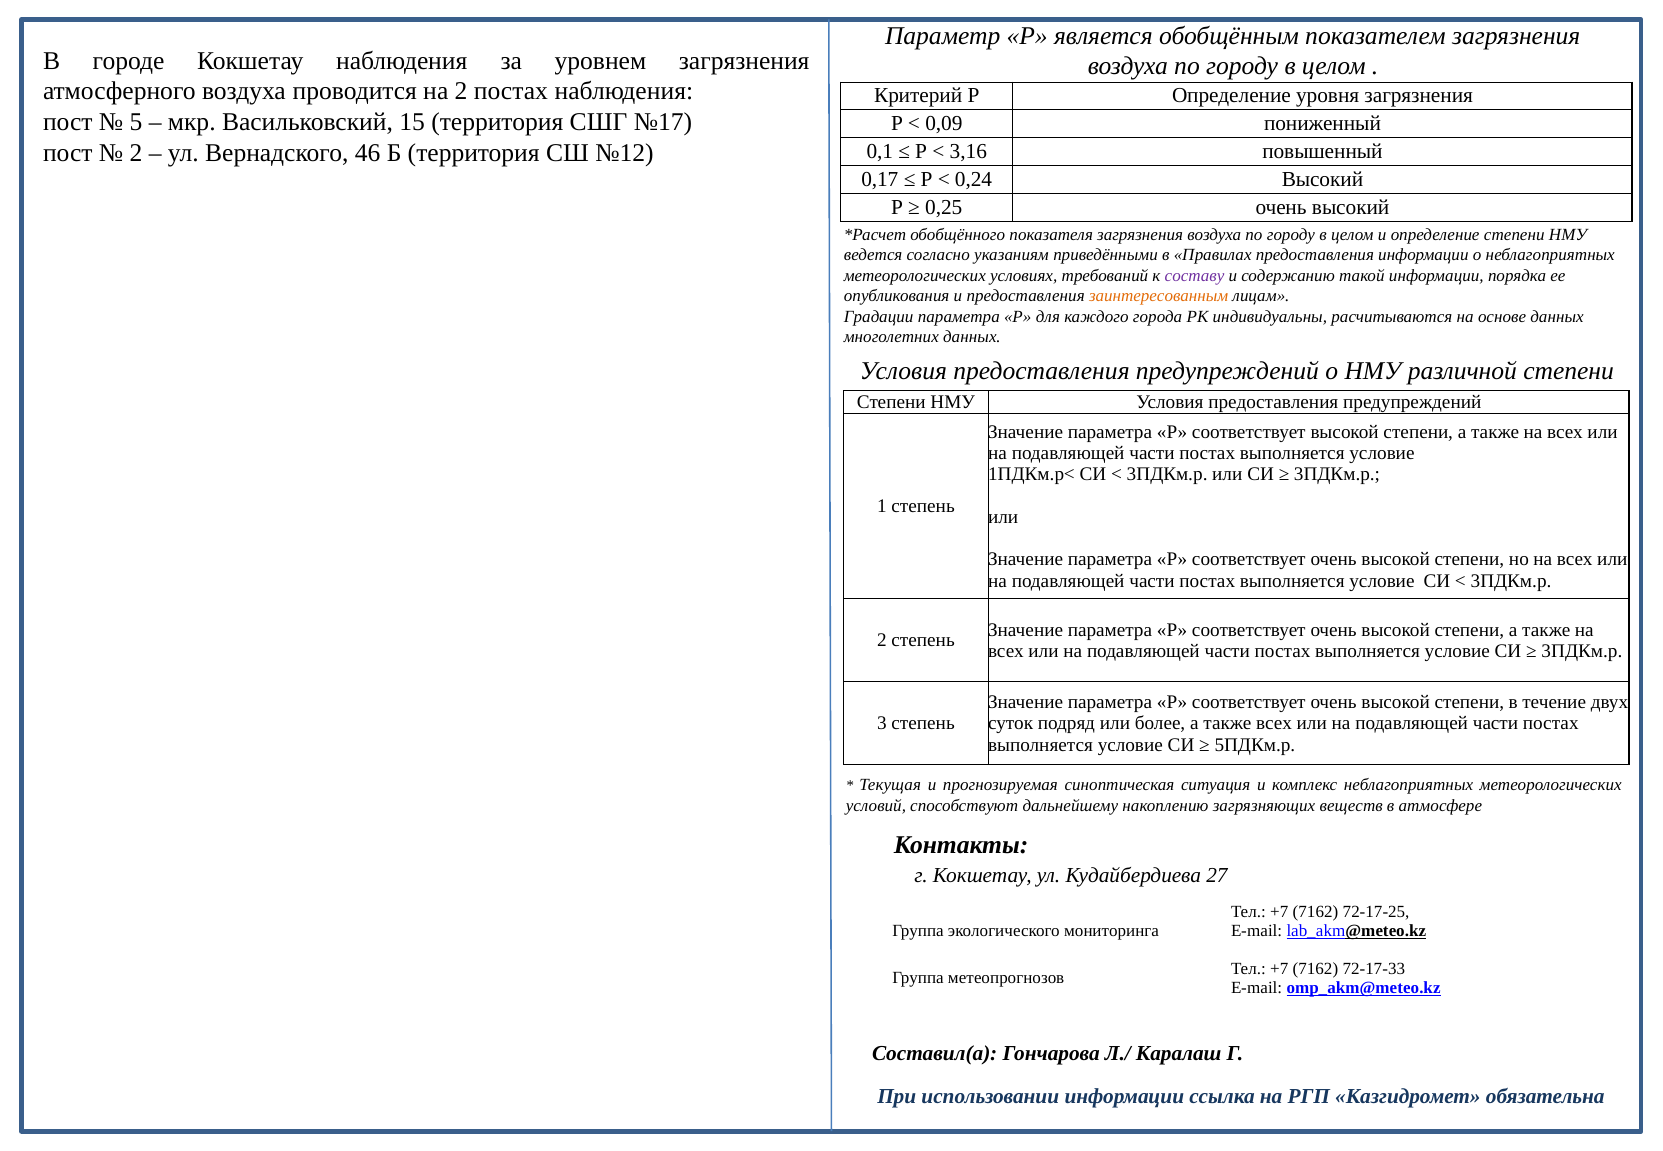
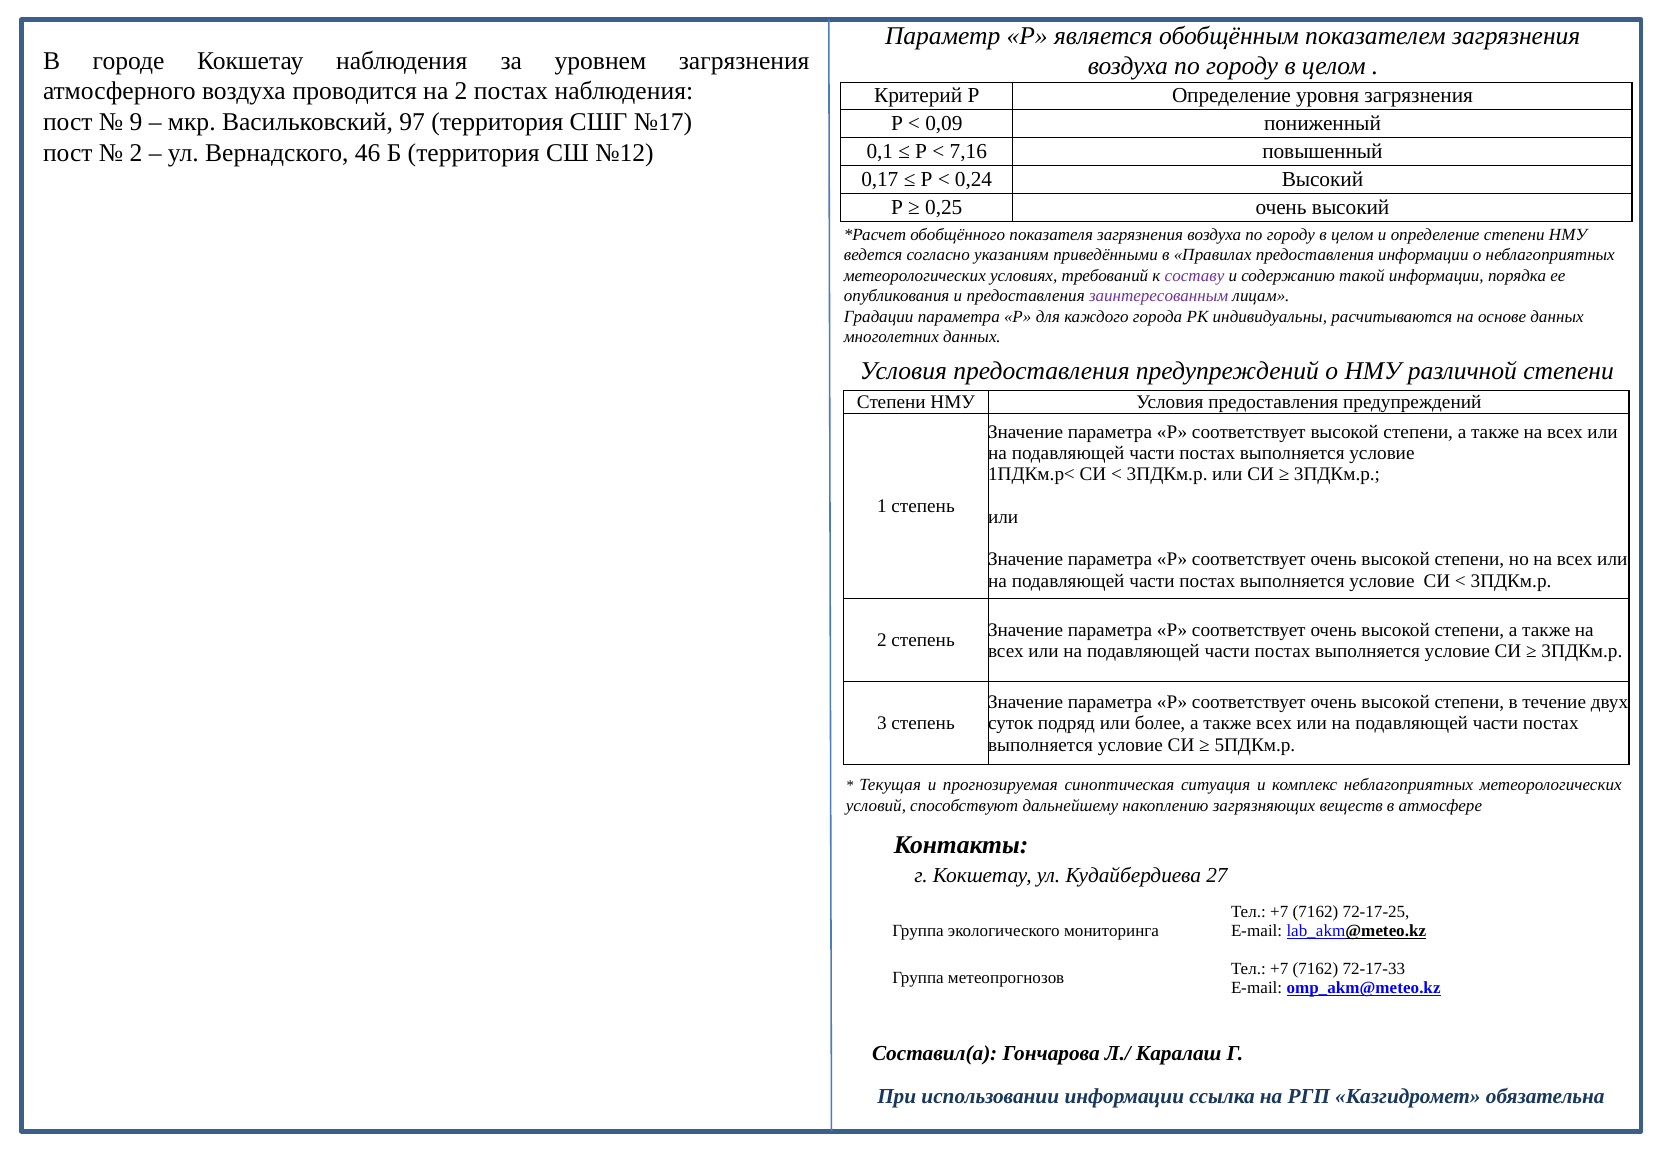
5: 5 -> 9
15: 15 -> 97
3,16: 3,16 -> 7,16
заинтересованным colour: orange -> purple
